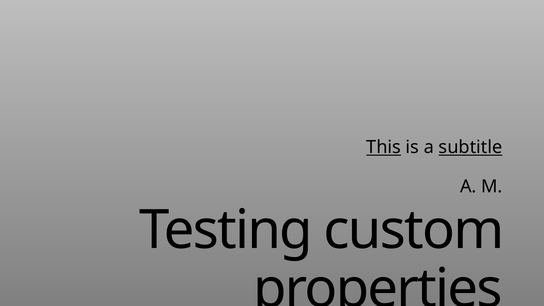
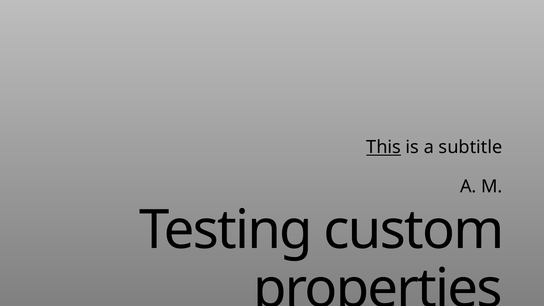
subtitle underline: present -> none
